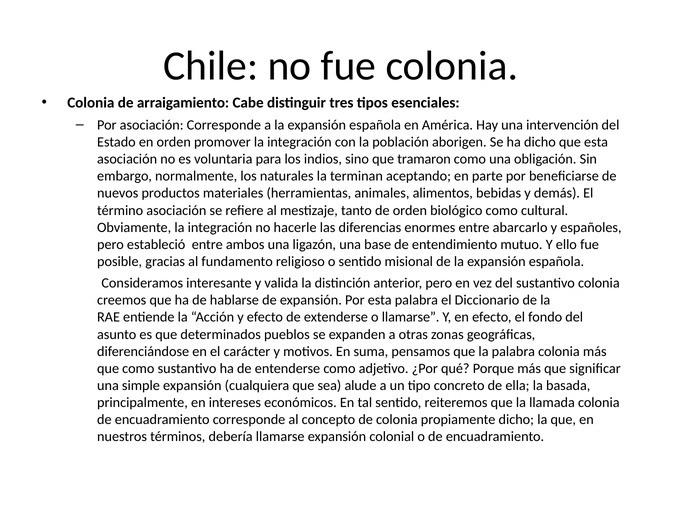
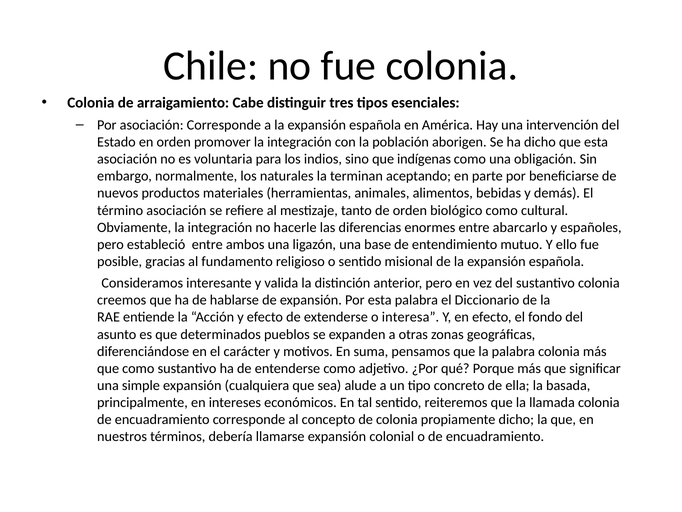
tramaron: tramaron -> indígenas
o llamarse: llamarse -> interesa
